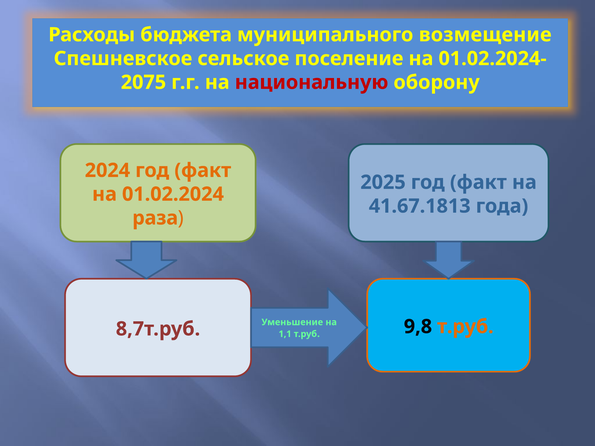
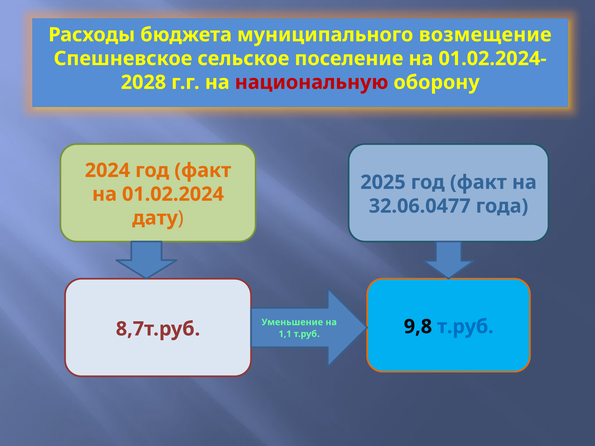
2075: 2075 -> 2028
41.67.1813: 41.67.1813 -> 32.06.0477
раза: раза -> дату
т.руб at (465, 327) colour: orange -> blue
